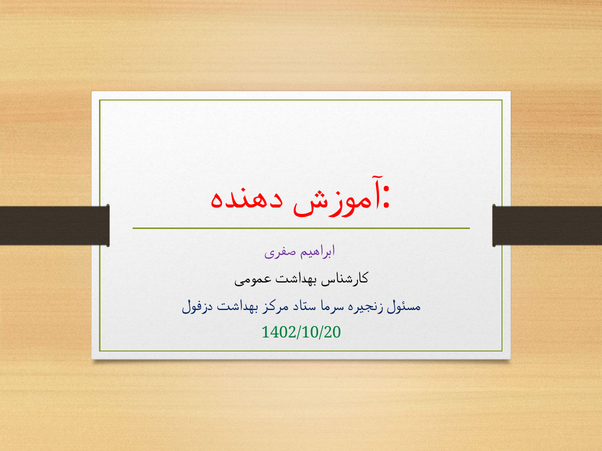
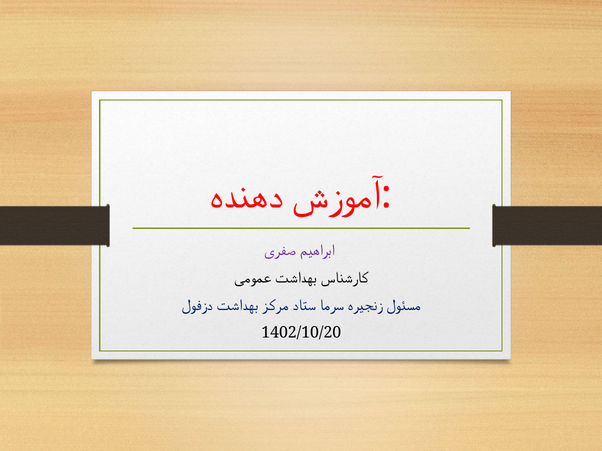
1402/10/20 colour: green -> black
